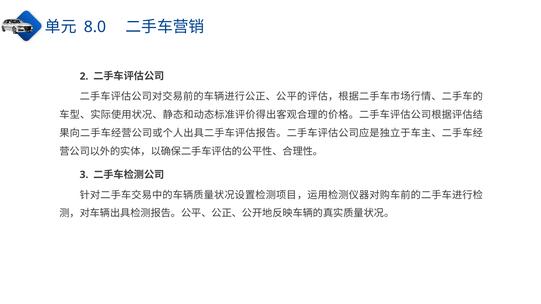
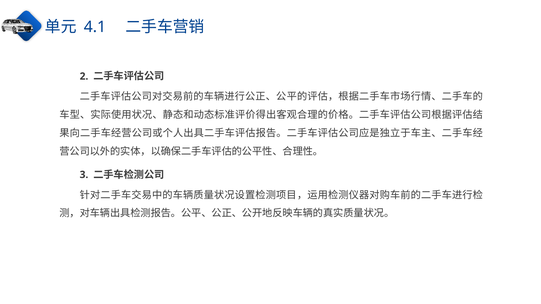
8.0: 8.0 -> 4.1
